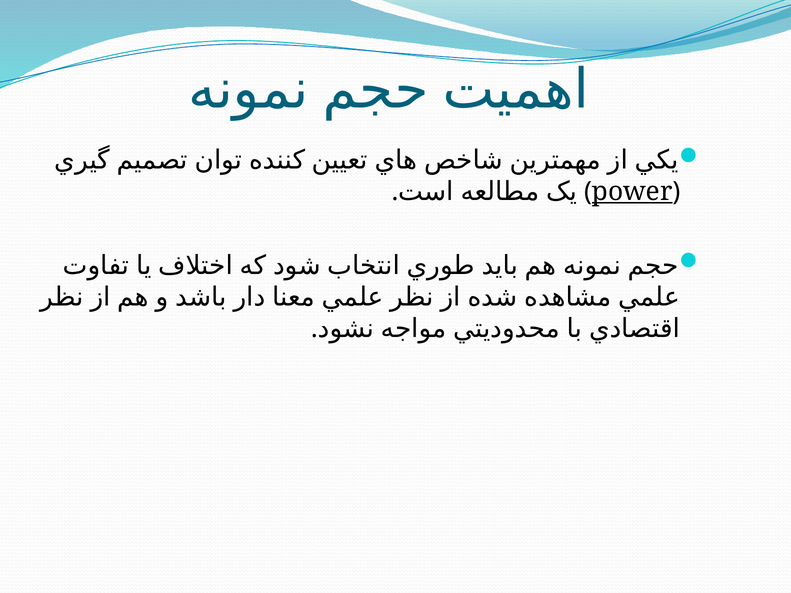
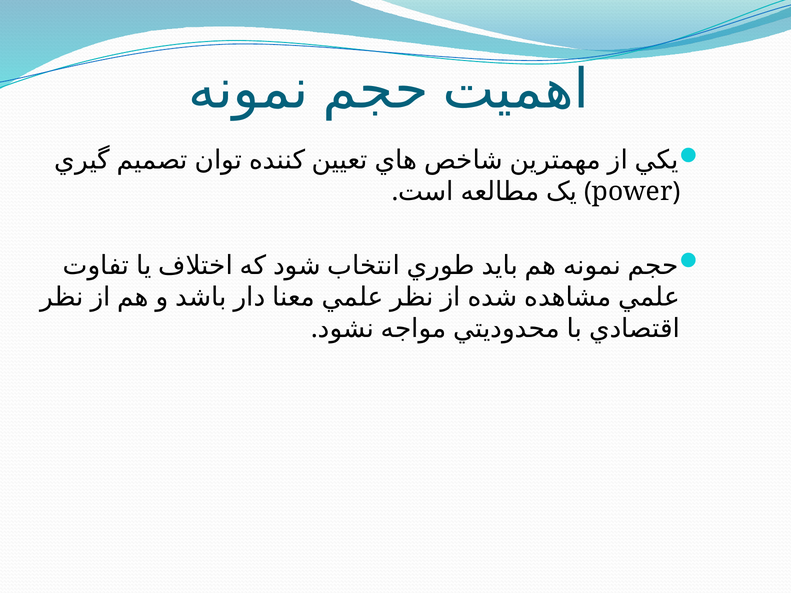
power underline: present -> none
